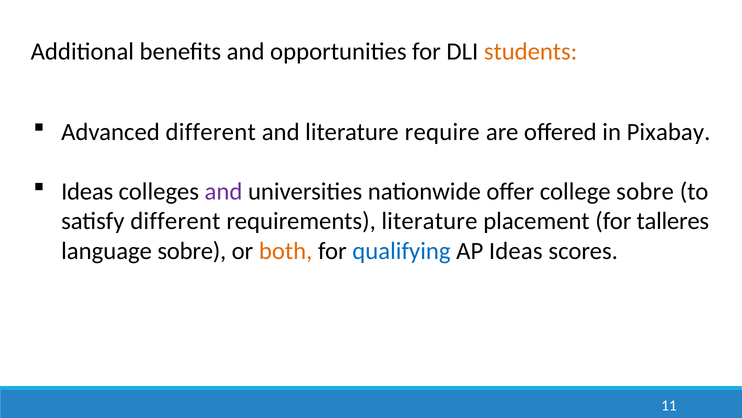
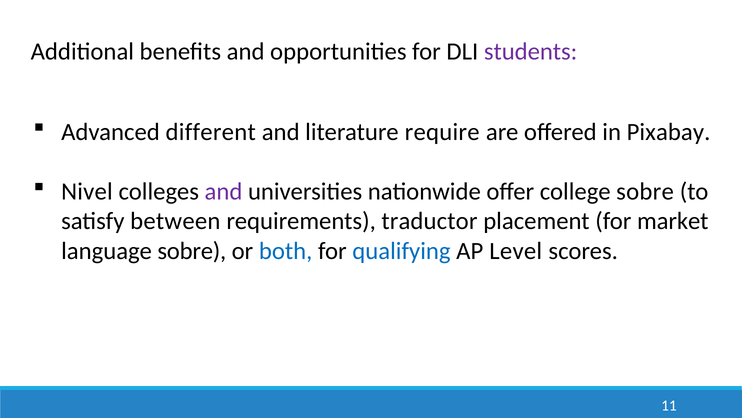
students colour: orange -> purple
Ideas at (87, 191): Ideas -> Nivel
satisfy different: different -> between
requirements literature: literature -> traductor
talleres: talleres -> market
both colour: orange -> blue
AP Ideas: Ideas -> Level
